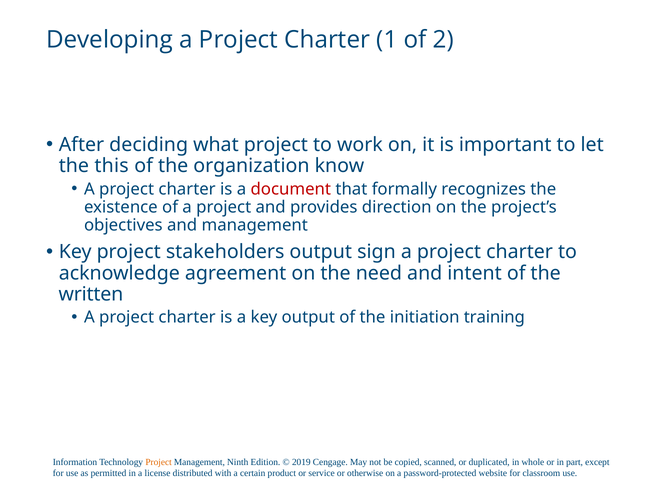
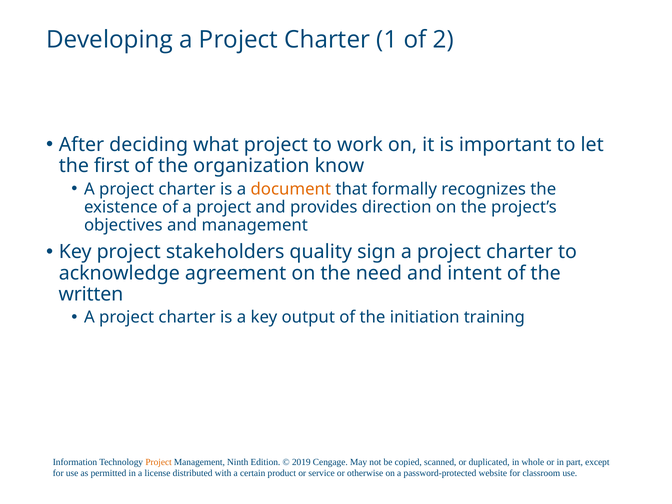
this: this -> first
document colour: red -> orange
stakeholders output: output -> quality
